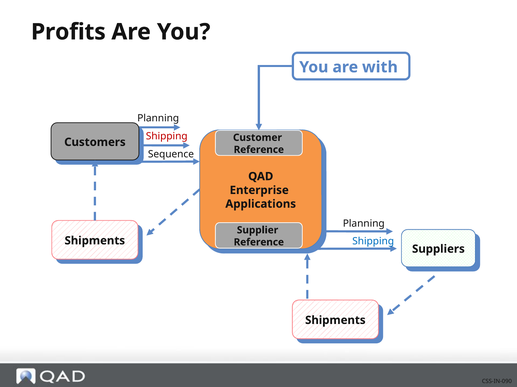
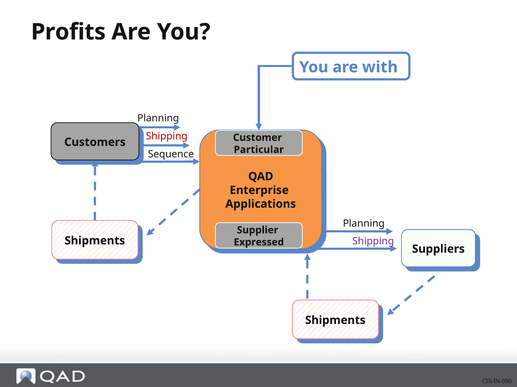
Reference at (259, 150): Reference -> Particular
Shipping at (373, 242) colour: blue -> purple
Reference at (259, 243): Reference -> Expressed
